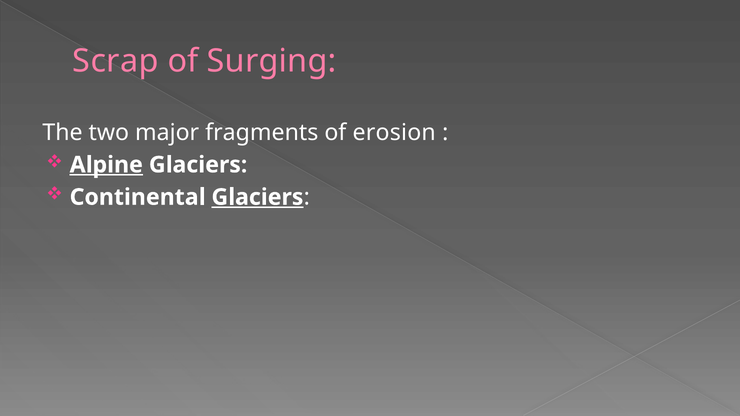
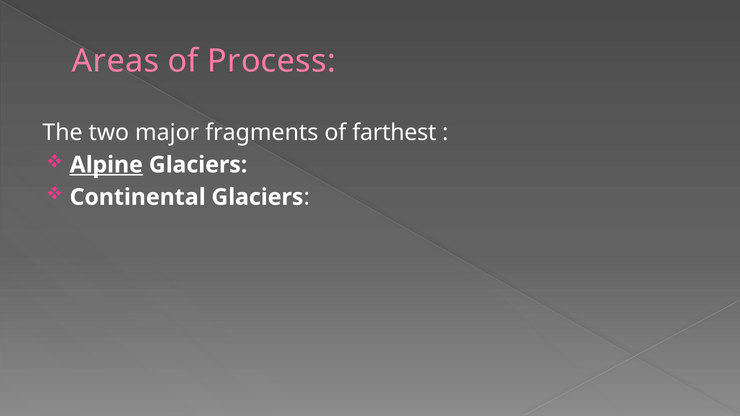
Scrap: Scrap -> Areas
Surging: Surging -> Process
erosion: erosion -> farthest
Glaciers at (257, 197) underline: present -> none
